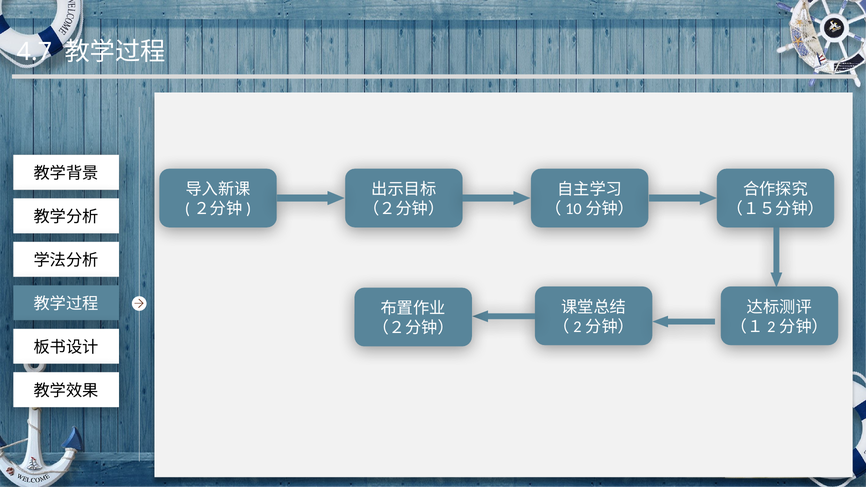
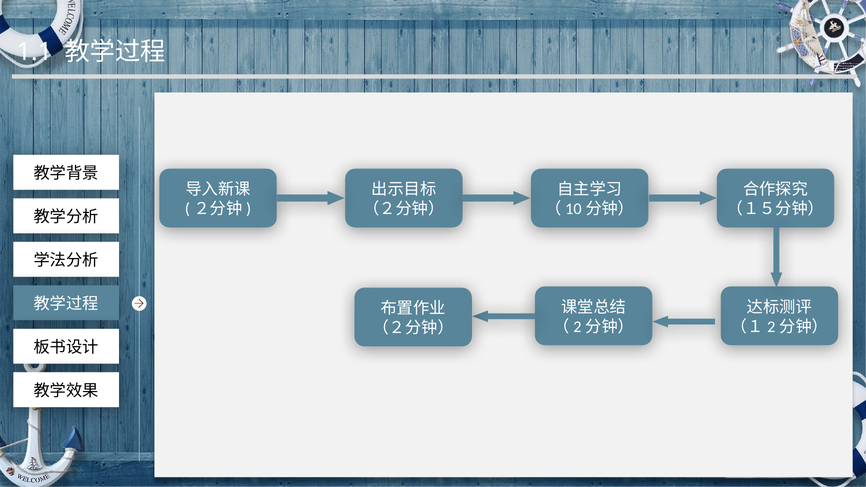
4.7: 4.7 -> 1.1
